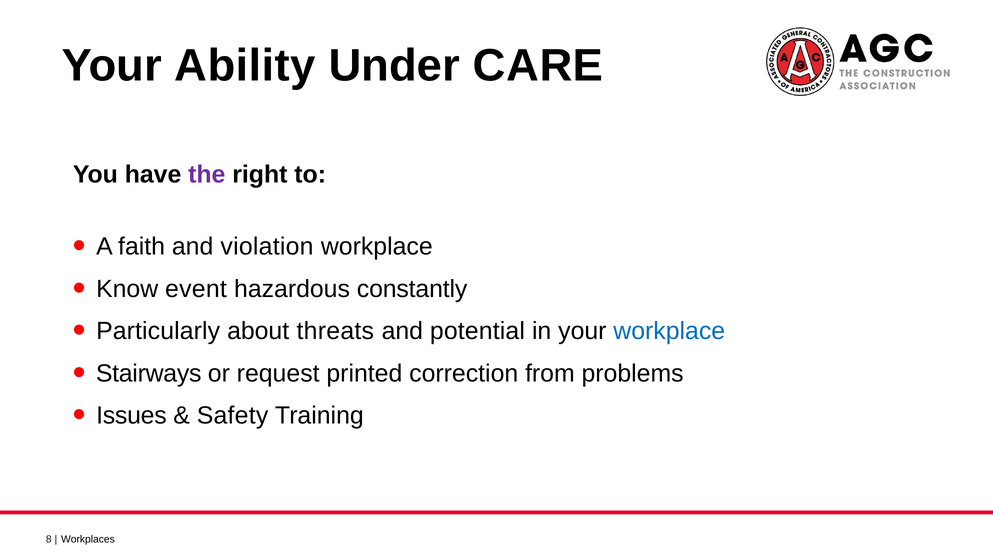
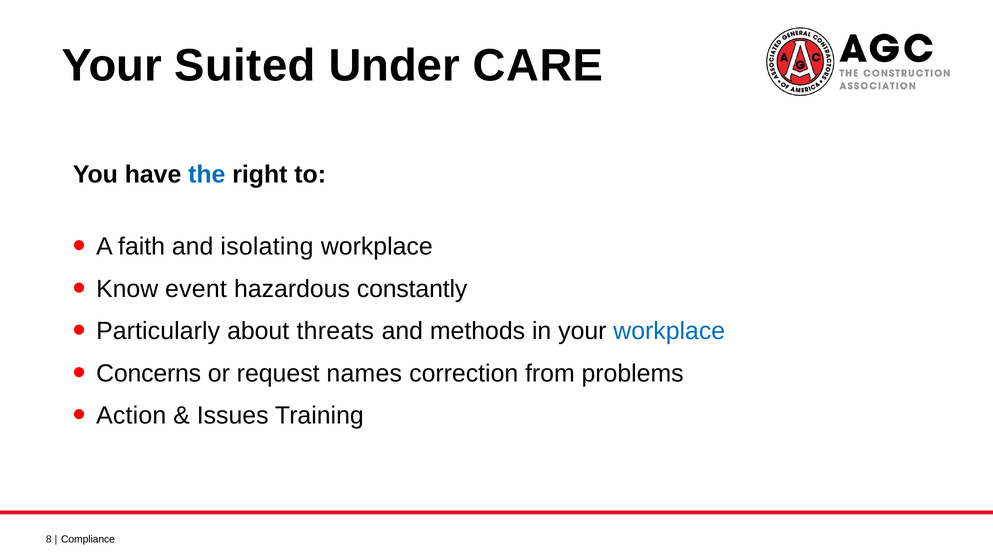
Ability: Ability -> Suited
the colour: purple -> blue
violation: violation -> isolating
potential: potential -> methods
Stairways: Stairways -> Concerns
printed: printed -> names
Issues: Issues -> Action
Safety: Safety -> Issues
Workplaces: Workplaces -> Compliance
